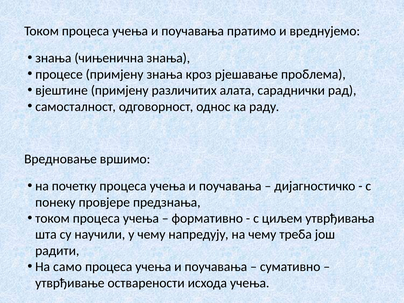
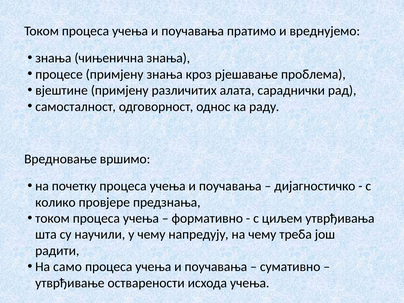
понеку: понеку -> кoликo
